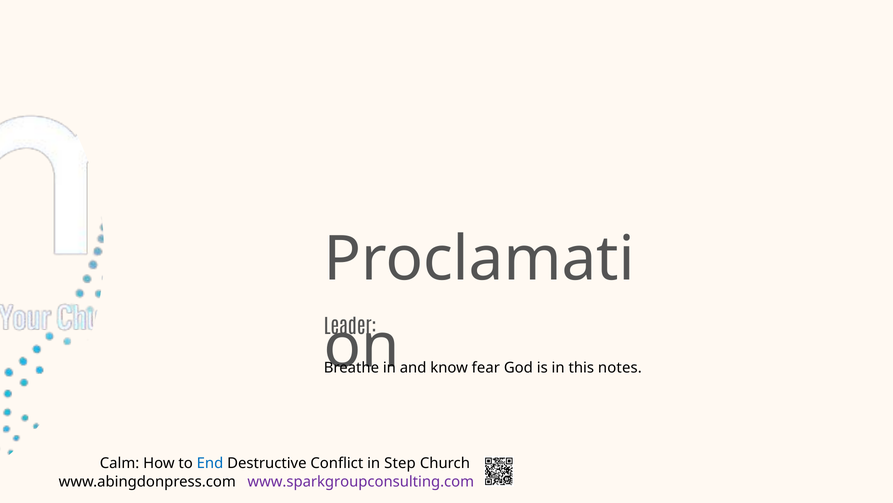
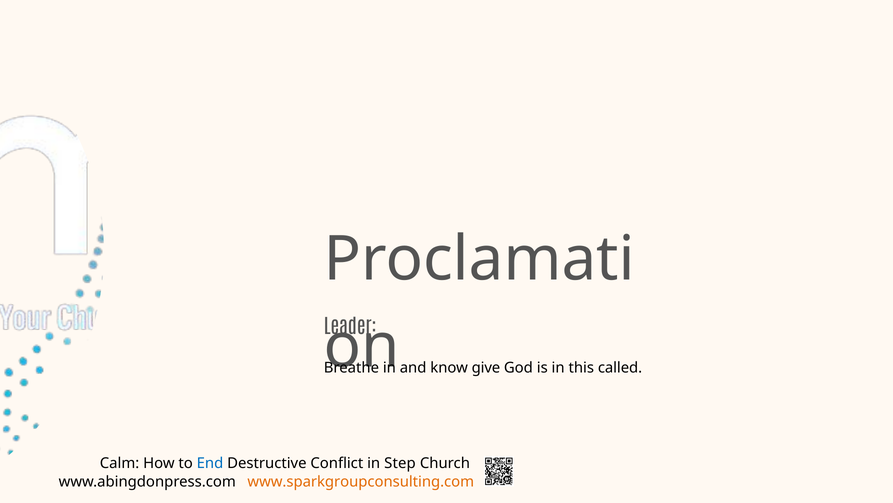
fear: fear -> give
notes: notes -> called
www.sparkgroupconsulting.com colour: purple -> orange
